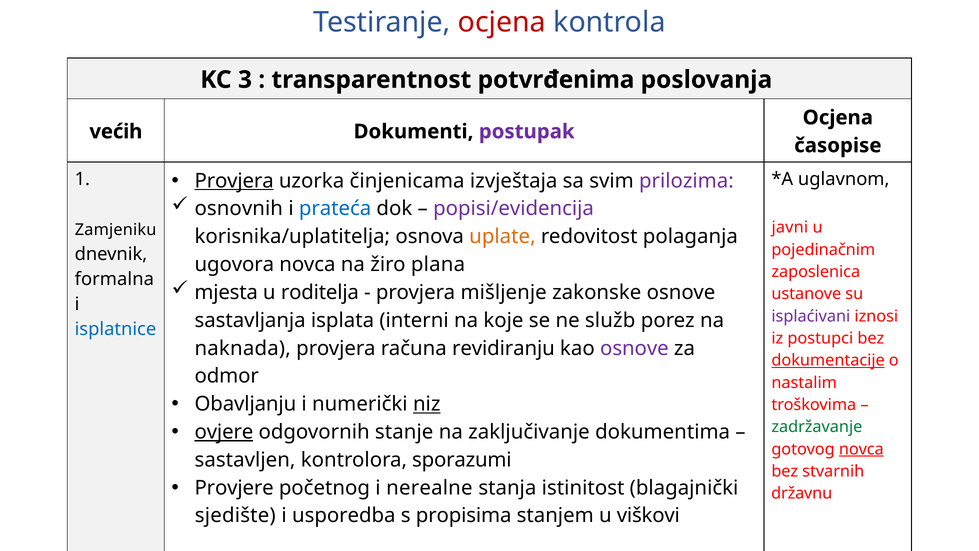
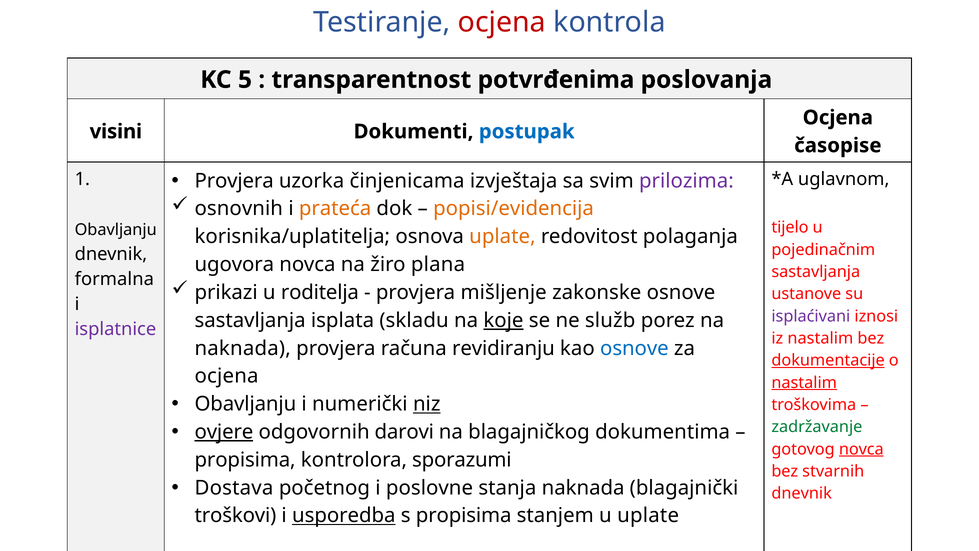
3: 3 -> 5
većih: većih -> visini
postupak colour: purple -> blue
Provjera at (234, 181) underline: present -> none
prateća colour: blue -> orange
popisi/evidencija colour: purple -> orange
javni: javni -> tijelo
Zamjeniku at (116, 230): Zamjeniku -> Obavljanju
zaposlenica at (816, 272): zaposlenica -> sastavljanja
mjesta: mjesta -> prikazi
interni: interni -> skladu
koje underline: none -> present
isplatnice colour: blue -> purple
iz postupci: postupci -> nastalim
osnove at (634, 348) colour: purple -> blue
odmor at (227, 376): odmor -> ocjena
nastalim at (804, 382) underline: none -> present
stanje: stanje -> darovi
zaključivanje: zaključivanje -> blagajničkog
sastavljen at (245, 460): sastavljen -> propisima
Provjere: Provjere -> Dostava
nerealne: nerealne -> poslovne
stanja istinitost: istinitost -> naknada
državnu at (802, 493): državnu -> dnevnik
sjedište: sjedište -> troškovi
usporedba underline: none -> present
u viškovi: viškovi -> uplate
